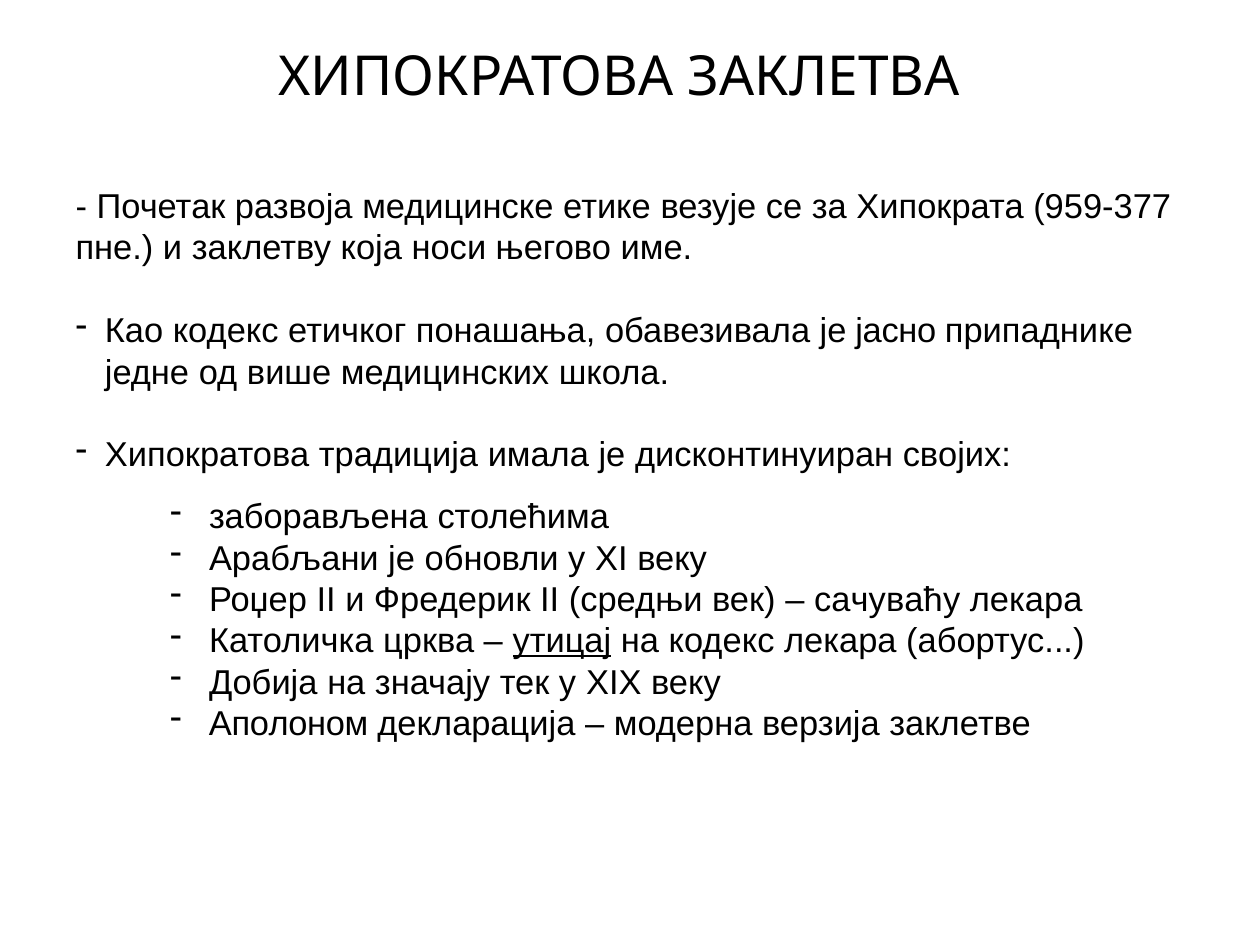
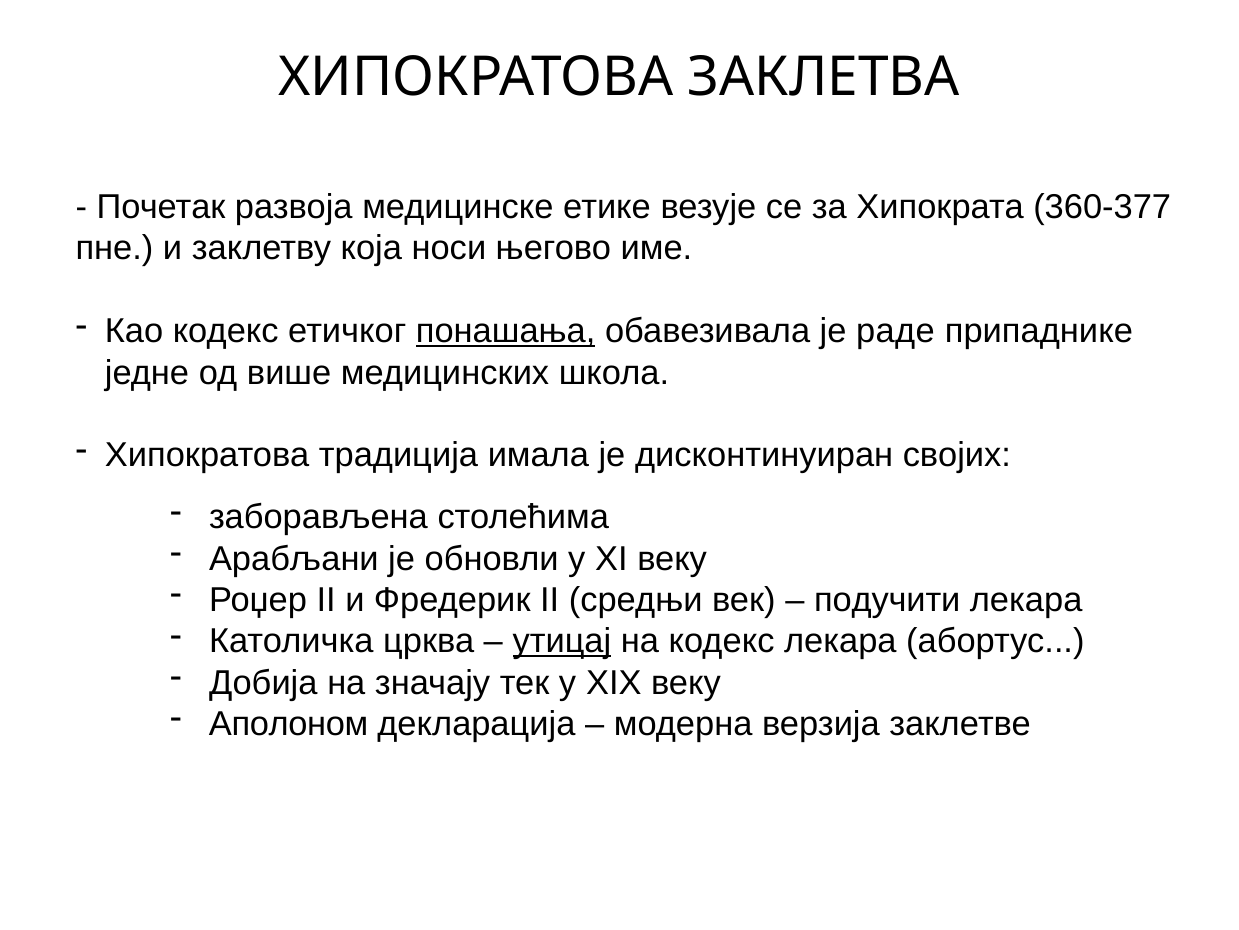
959-377: 959-377 -> 360-377
понашања underline: none -> present
јасно: јасно -> раде
сачуваћу: сачуваћу -> подучити
